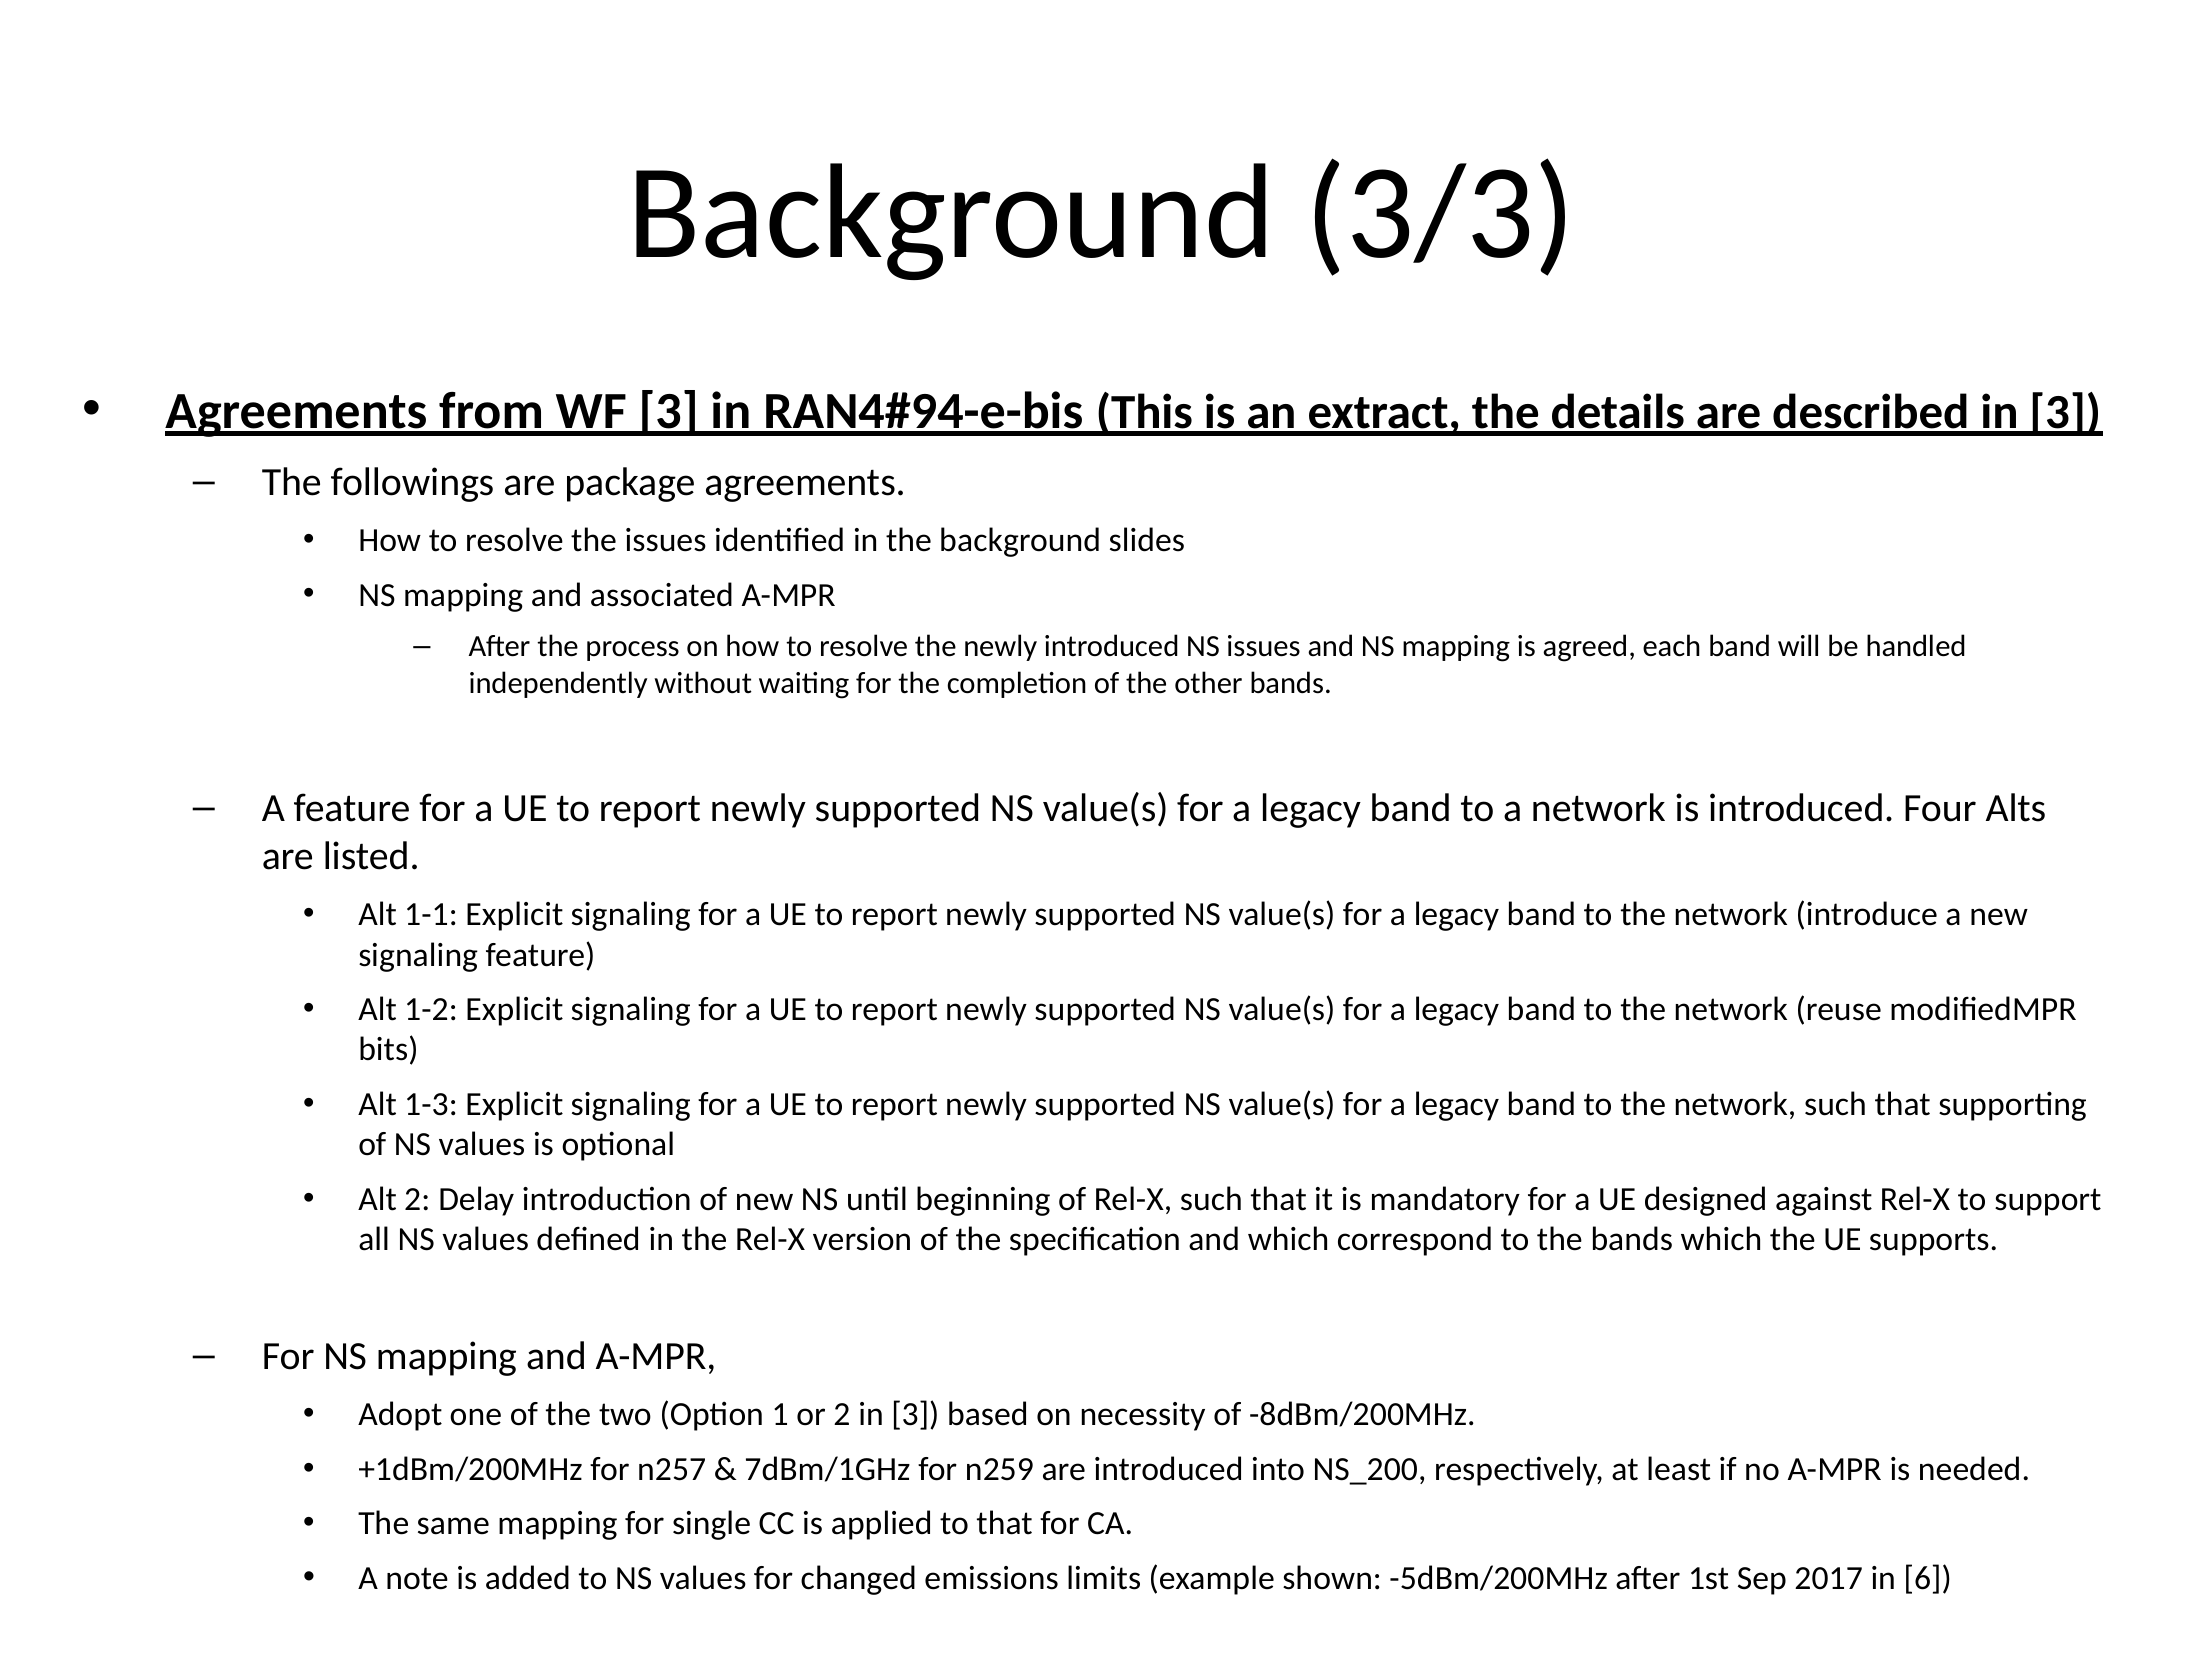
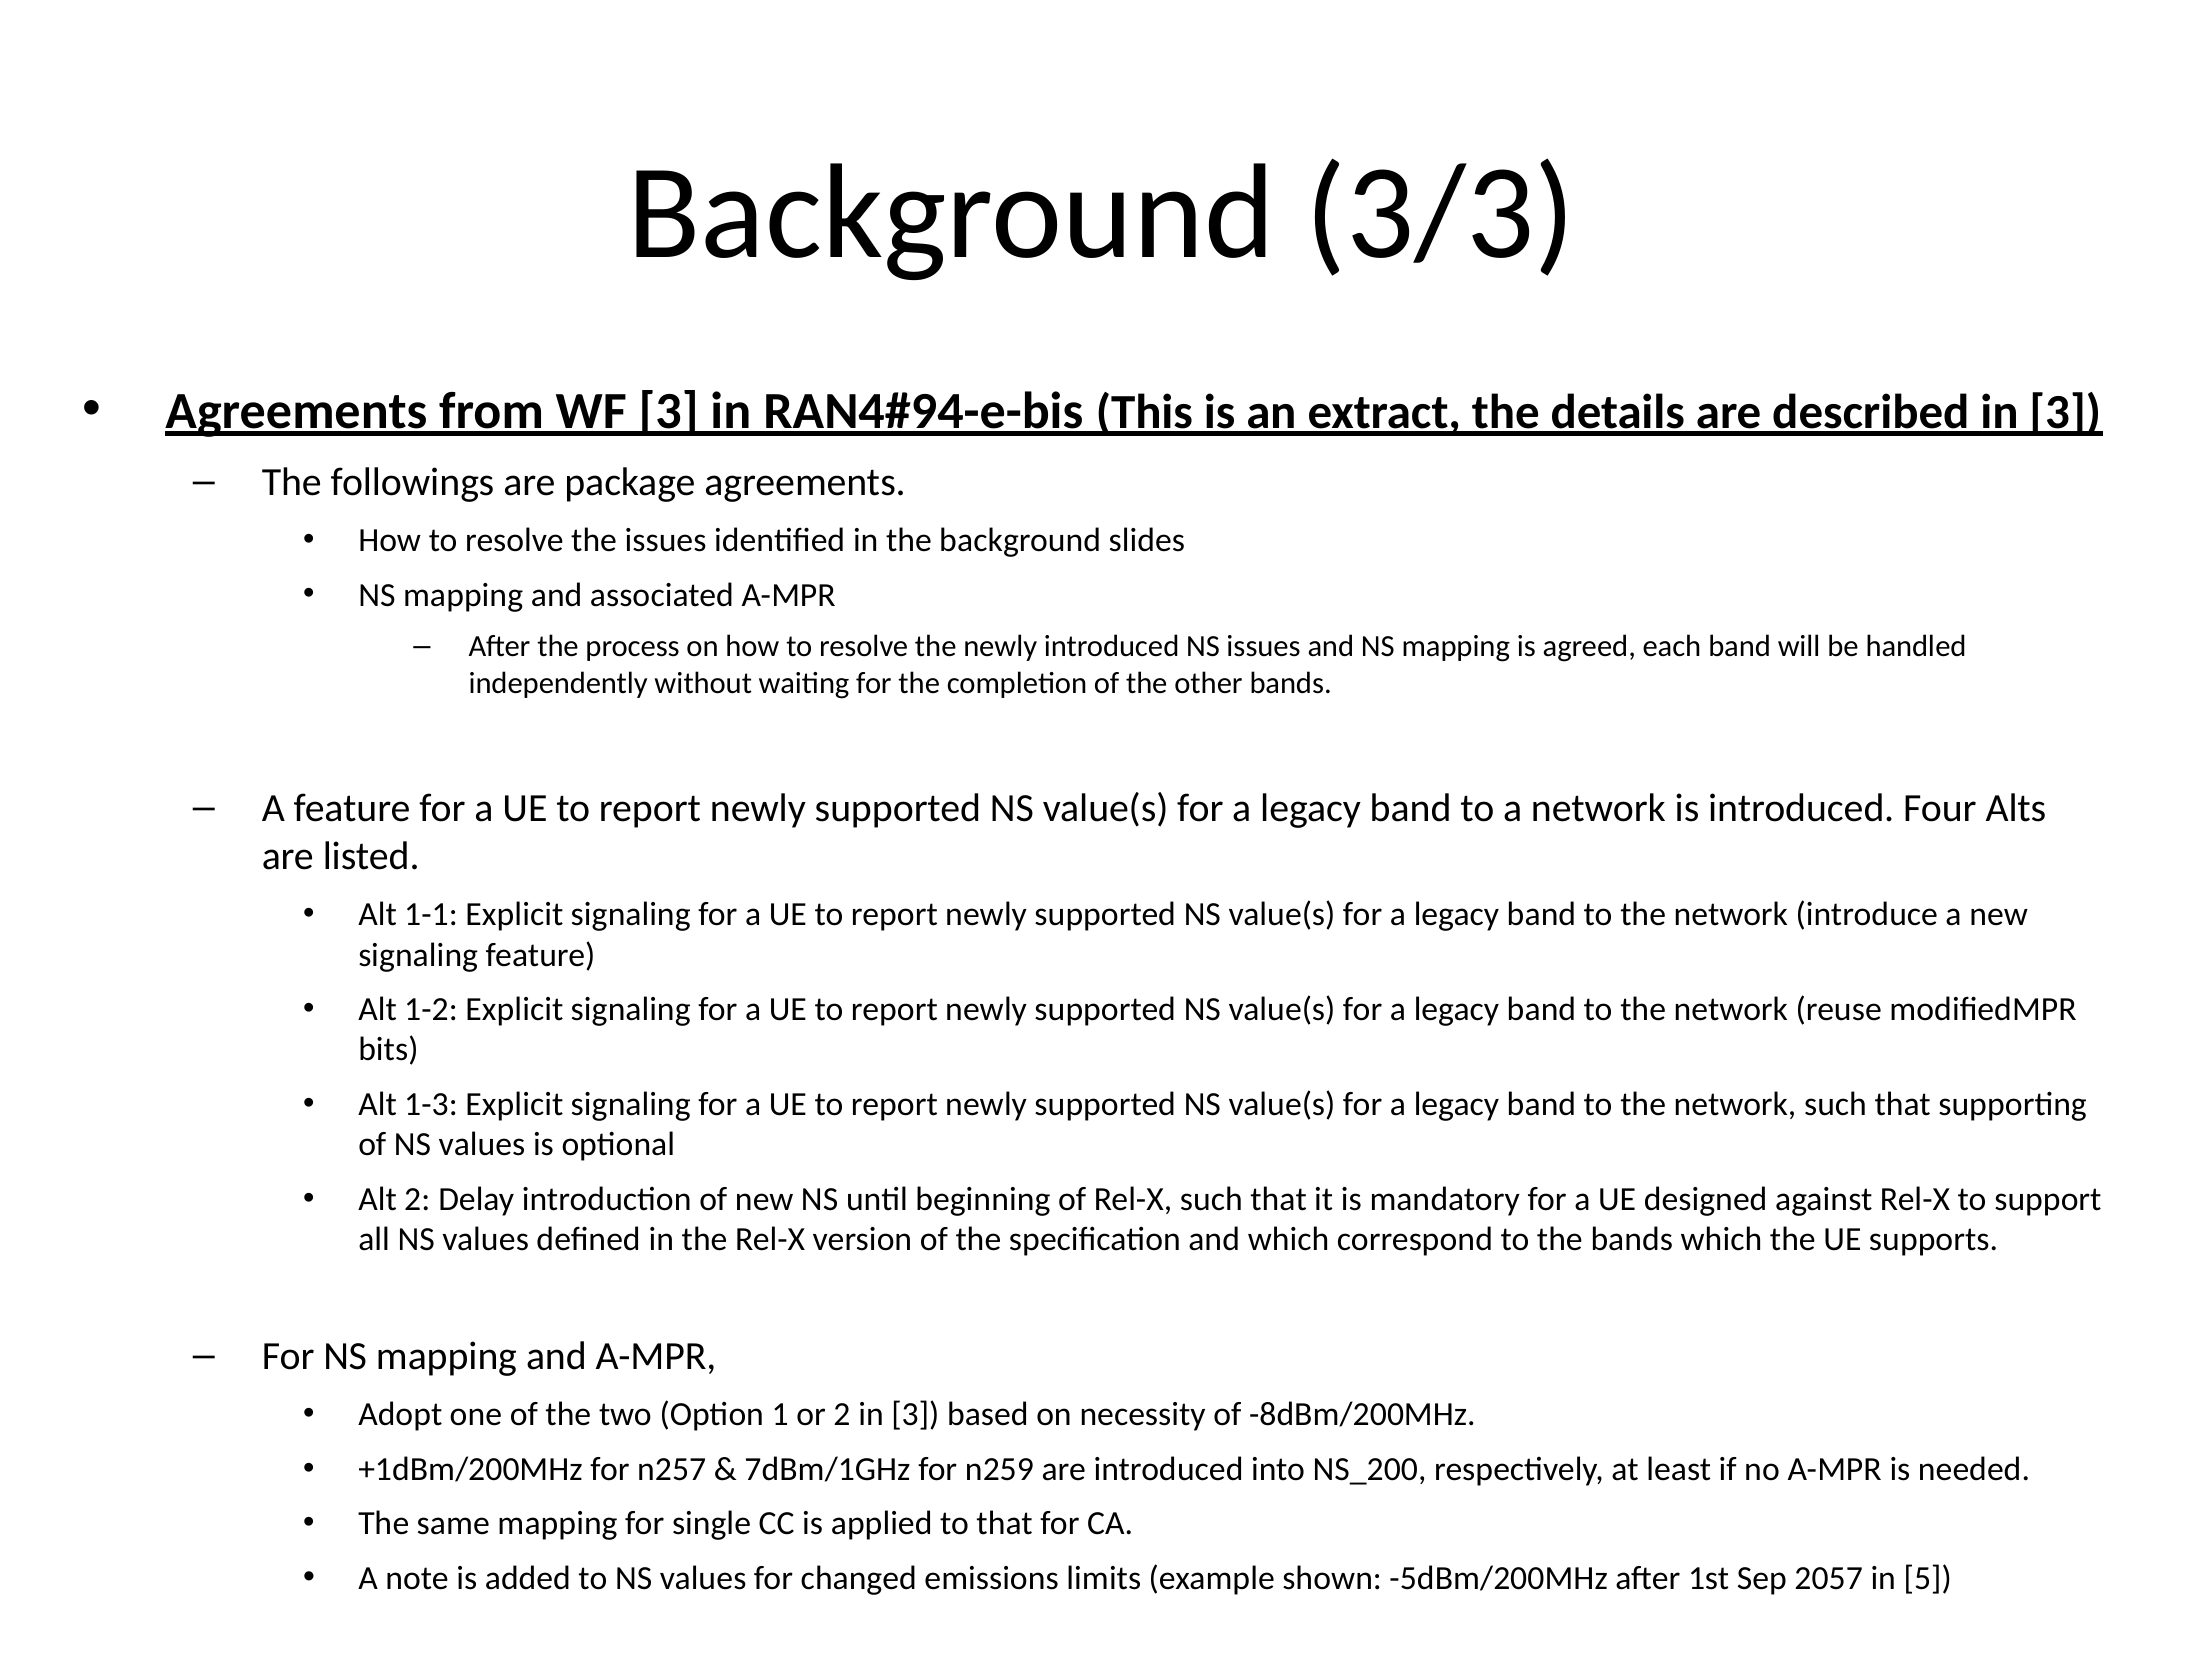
2017: 2017 -> 2057
6: 6 -> 5
